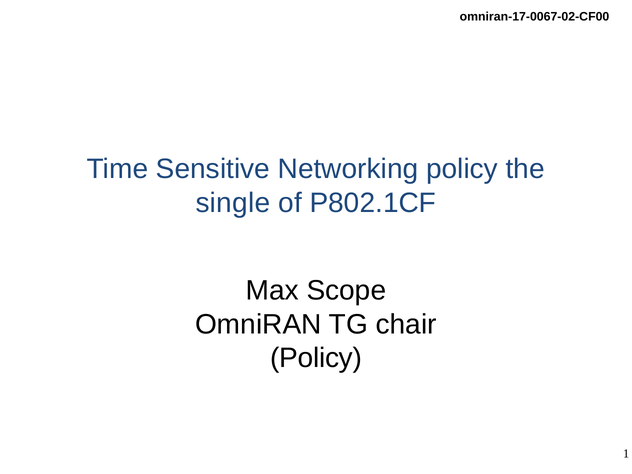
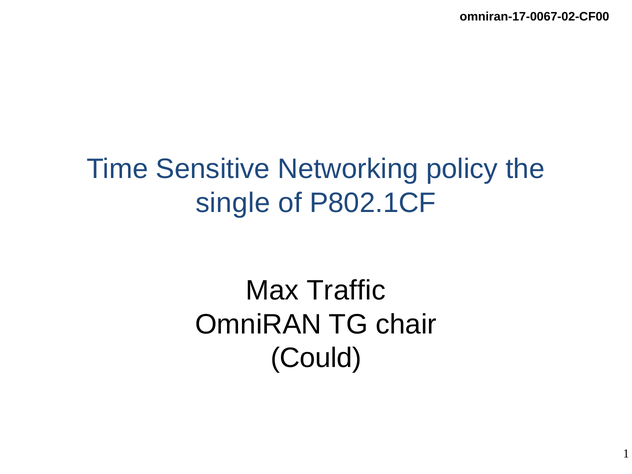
Scope: Scope -> Traffic
Policy at (316, 358): Policy -> Could
